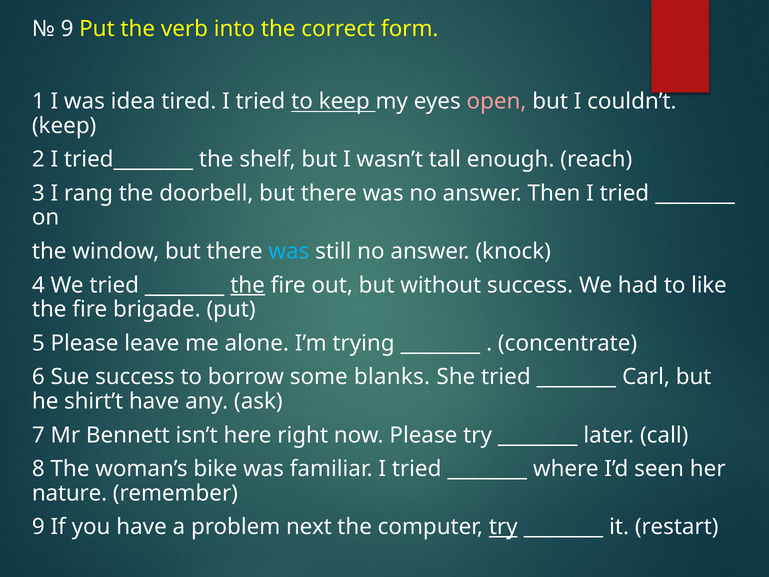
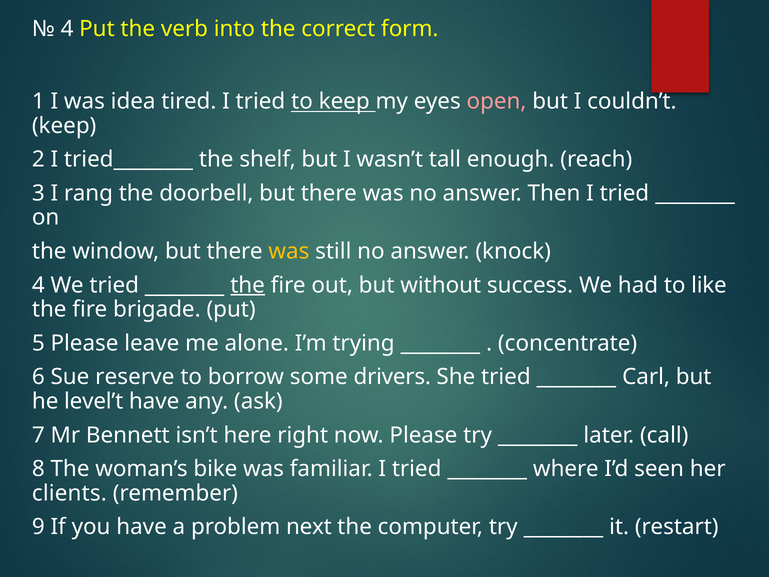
9 at (67, 29): 9 -> 4
was at (289, 251) colour: light blue -> yellow
Sue success: success -> reserve
blanks: blanks -> drivers
shirt’t: shirt’t -> level’t
nature: nature -> clients
try at (503, 527) underline: present -> none
